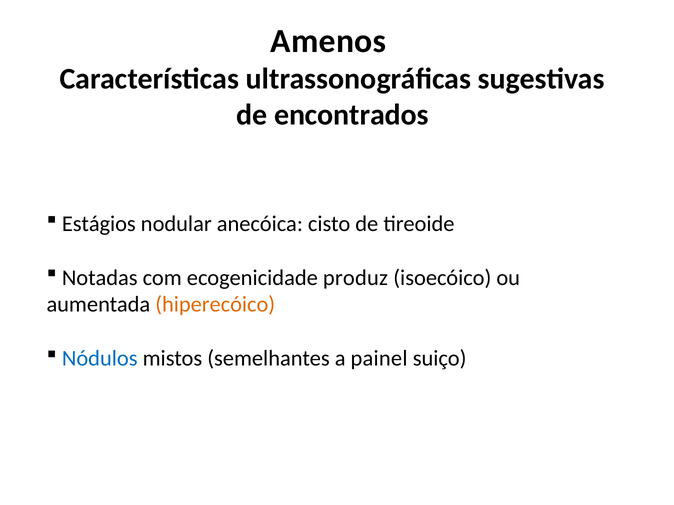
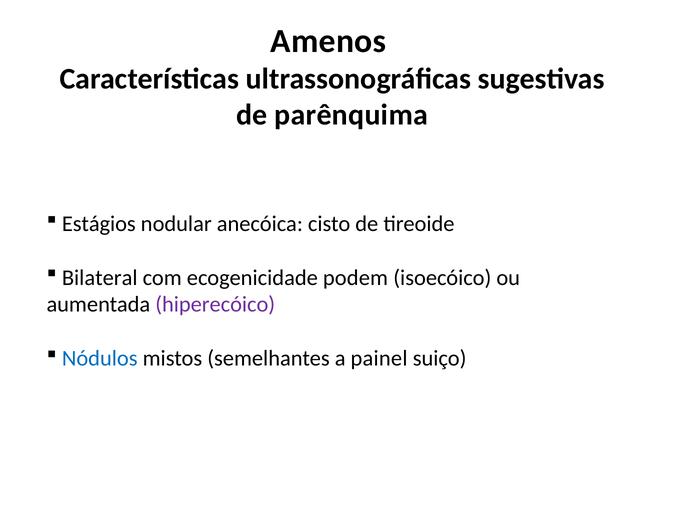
encontrados: encontrados -> parênquima
Notadas: Notadas -> Bilateral
produz: produz -> podem
hiperecóico colour: orange -> purple
